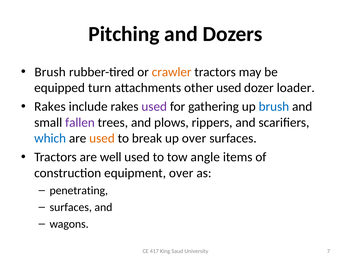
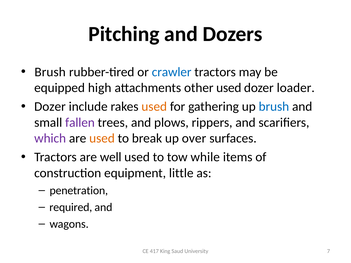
crawler colour: orange -> blue
turn: turn -> high
Rakes at (50, 107): Rakes -> Dozer
used at (154, 107) colour: purple -> orange
which colour: blue -> purple
angle: angle -> while
equipment over: over -> little
penetrating: penetrating -> penetration
surfaces at (71, 207): surfaces -> required
